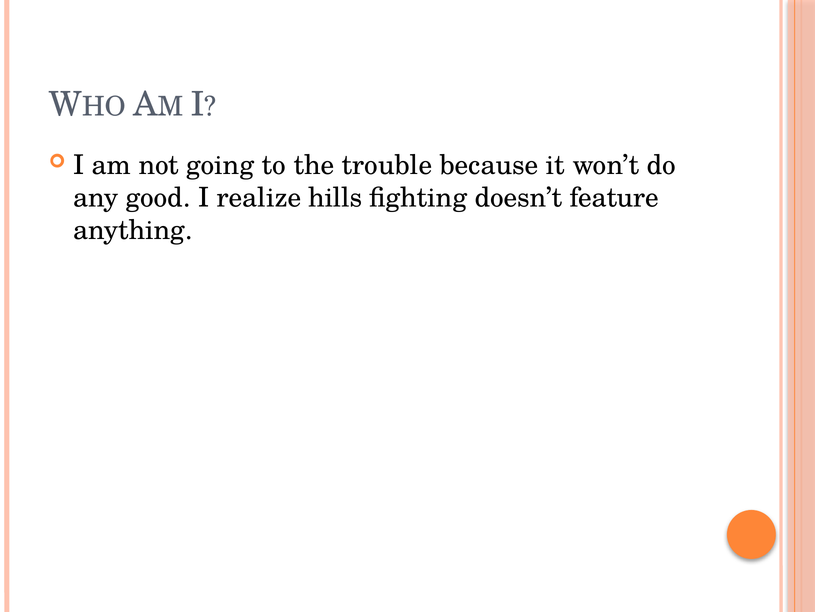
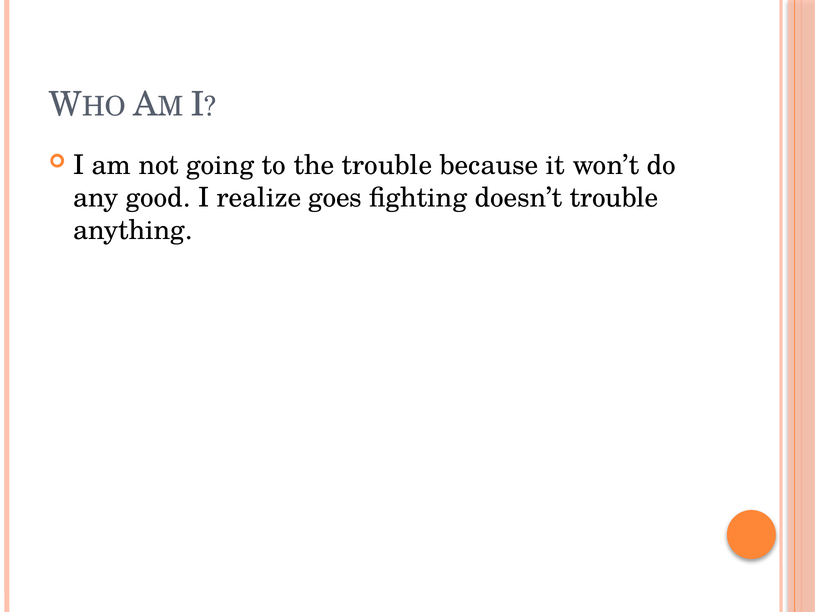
hills: hills -> goes
doesn’t feature: feature -> trouble
